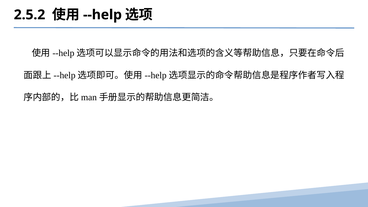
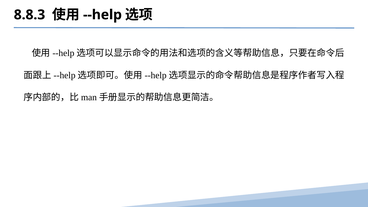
2.5.2: 2.5.2 -> 8.8.3
